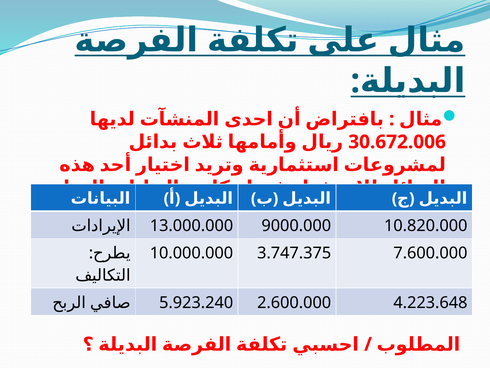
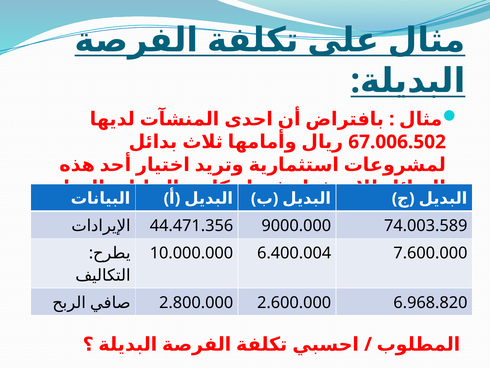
30.672.006: 30.672.006 -> 67.006.502
13.000.000: 13.000.000 -> 44.471.356
10.820.000: 10.820.000 -> 74.003.589
3.747.375: 3.747.375 -> 6.400.004
5.923.240: 5.923.240 -> 2.800.000
4.223.648: 4.223.648 -> 6.968.820
